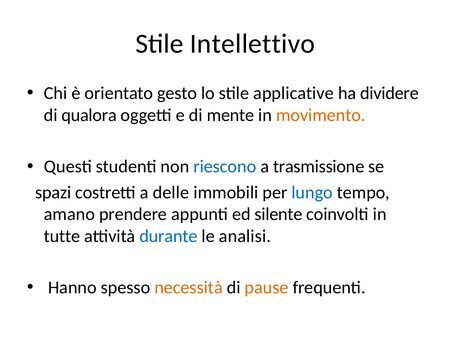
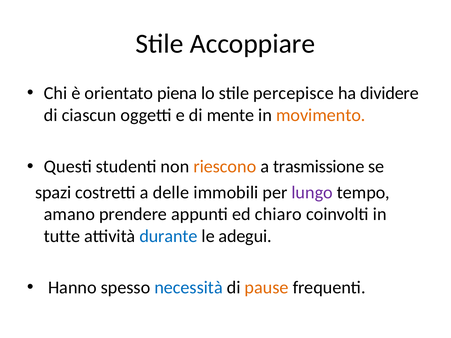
Intellettivo: Intellettivo -> Accoppiare
gesto: gesto -> piena
applicative: applicative -> percepisce
qualora: qualora -> ciascun
riescono colour: blue -> orange
lungo colour: blue -> purple
silente: silente -> chiaro
analisi: analisi -> adegui
necessità colour: orange -> blue
